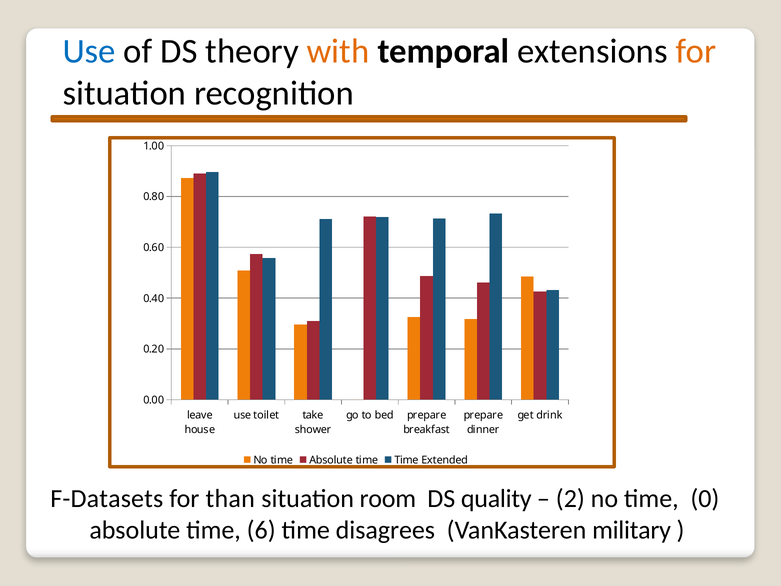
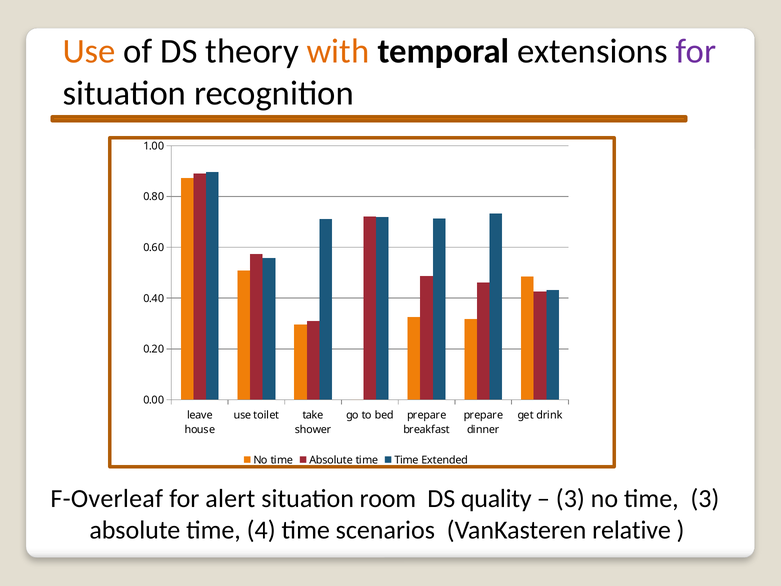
Use at (89, 51) colour: blue -> orange
for at (696, 51) colour: orange -> purple
F-Datasets: F-Datasets -> F-Overleaf
than: than -> alert
2 at (570, 499): 2 -> 3
time 0: 0 -> 3
6: 6 -> 4
disagrees: disagrees -> scenarios
military: military -> relative
